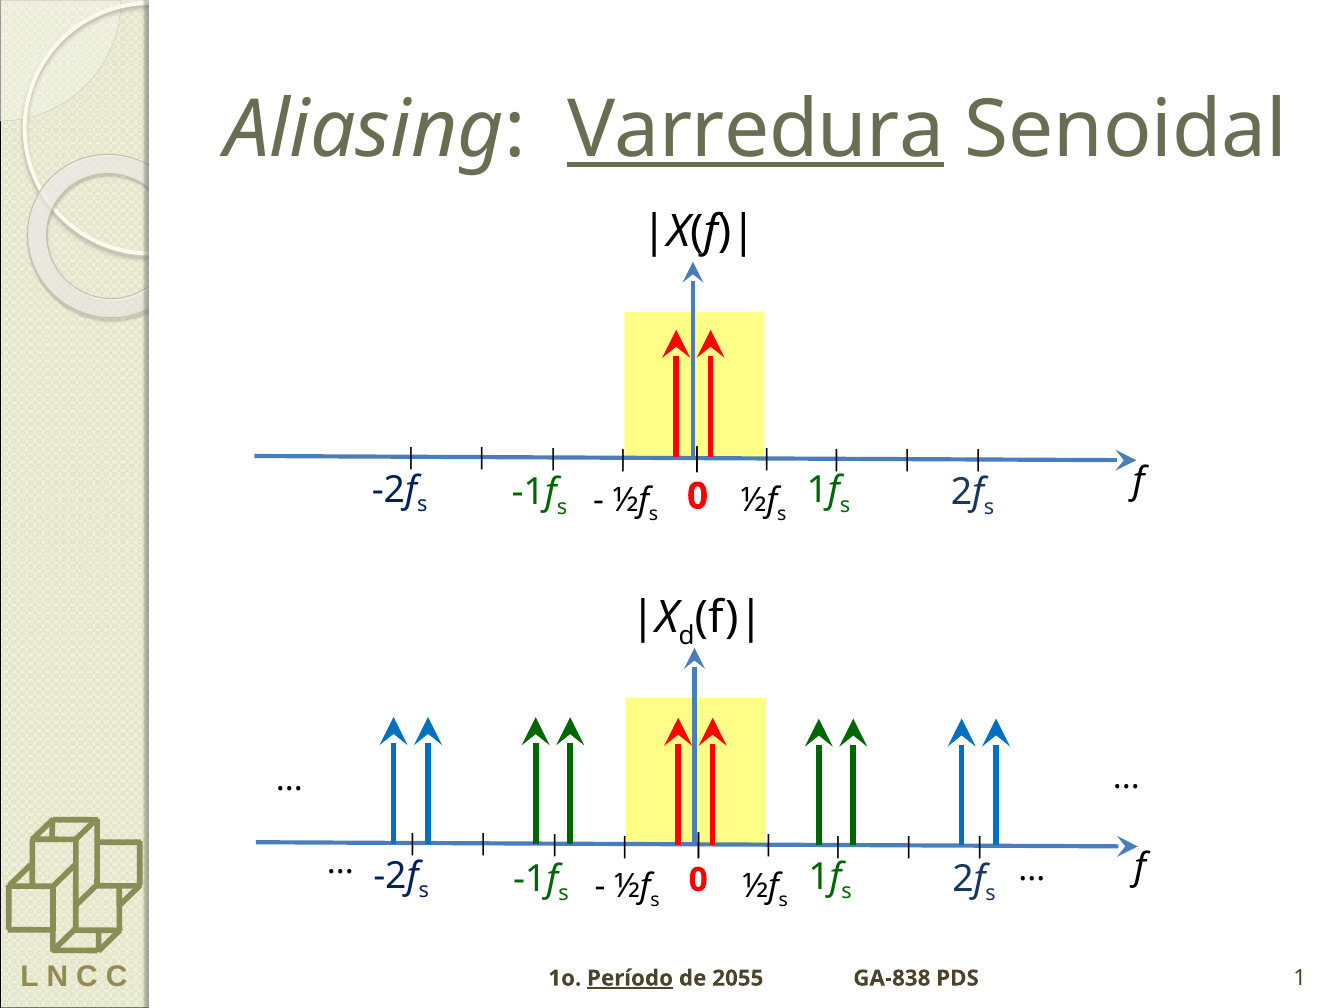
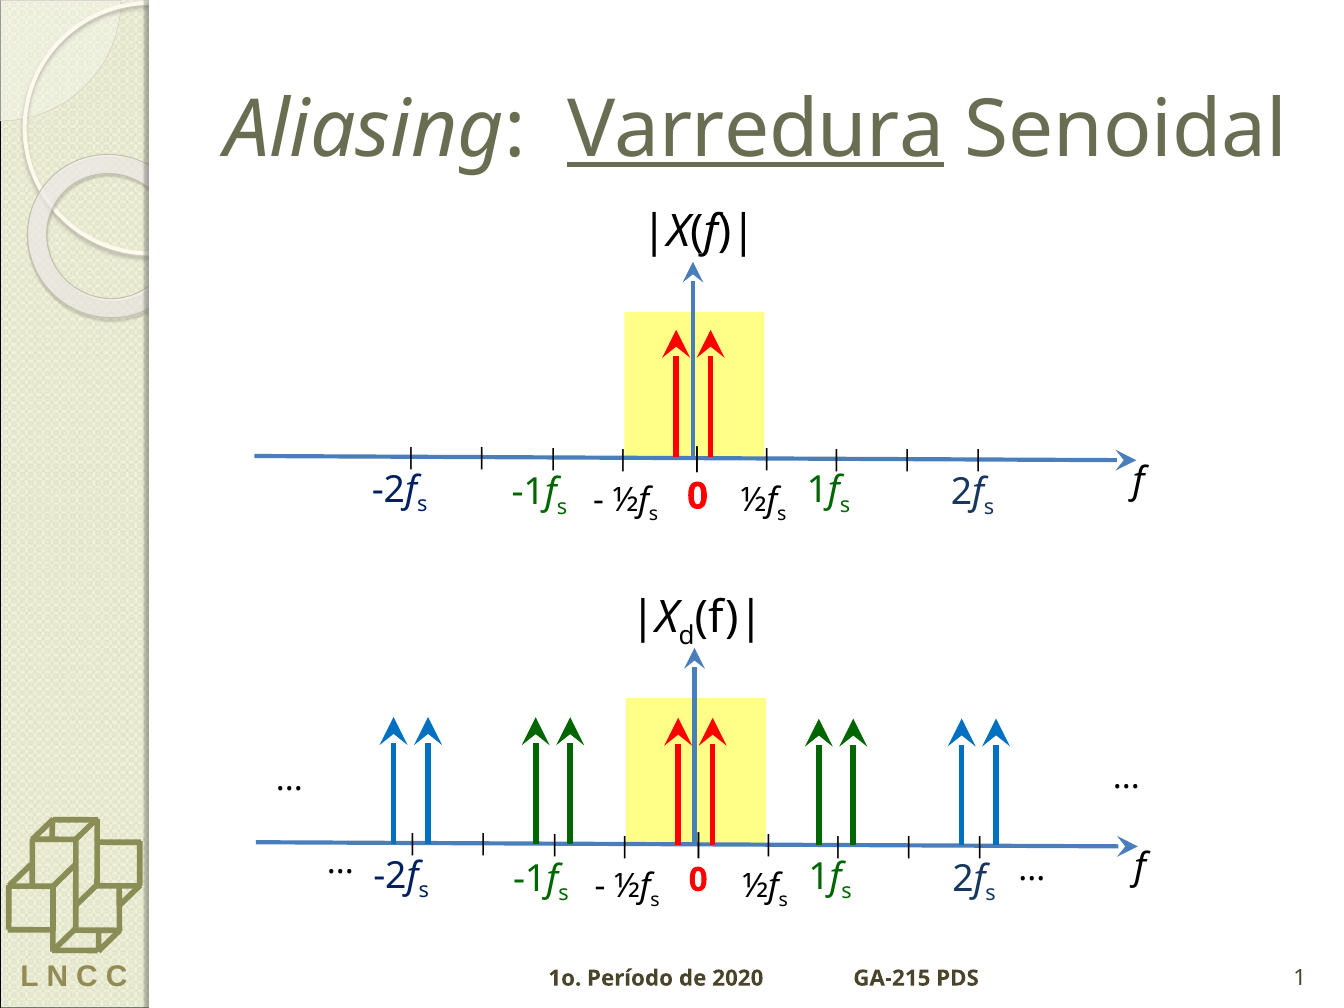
Período underline: present -> none
2055: 2055 -> 2020
GA-838: GA-838 -> GA-215
